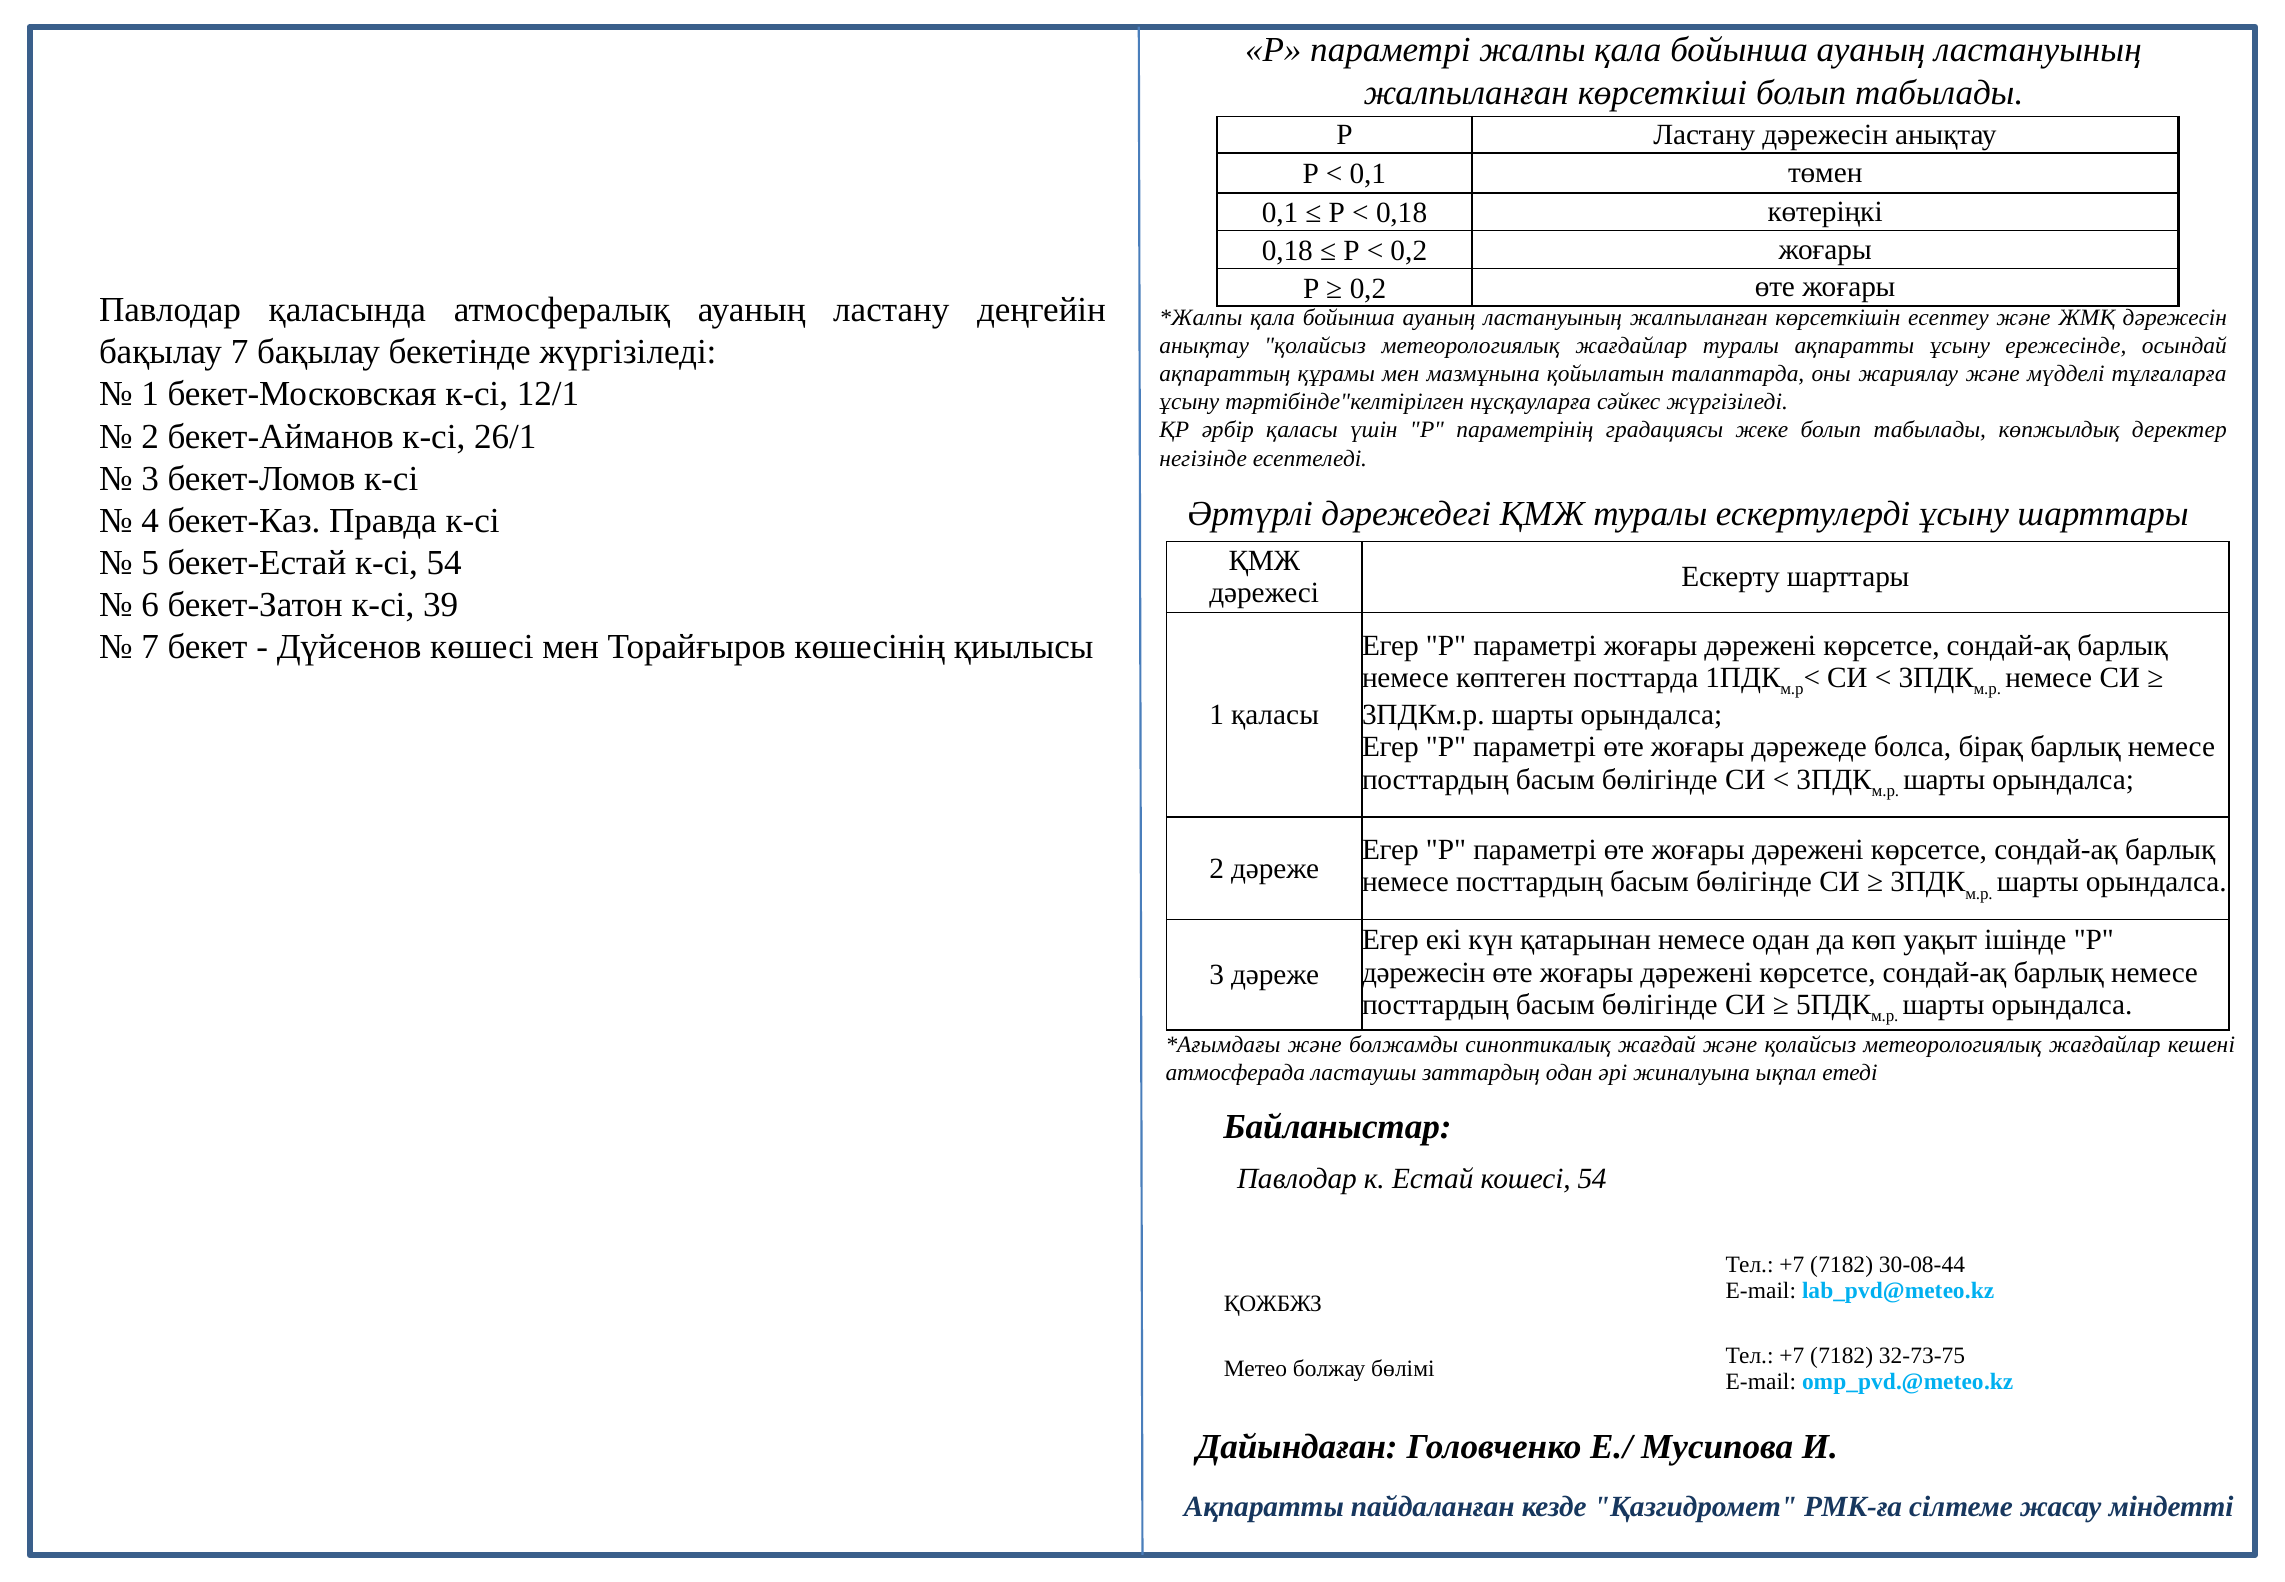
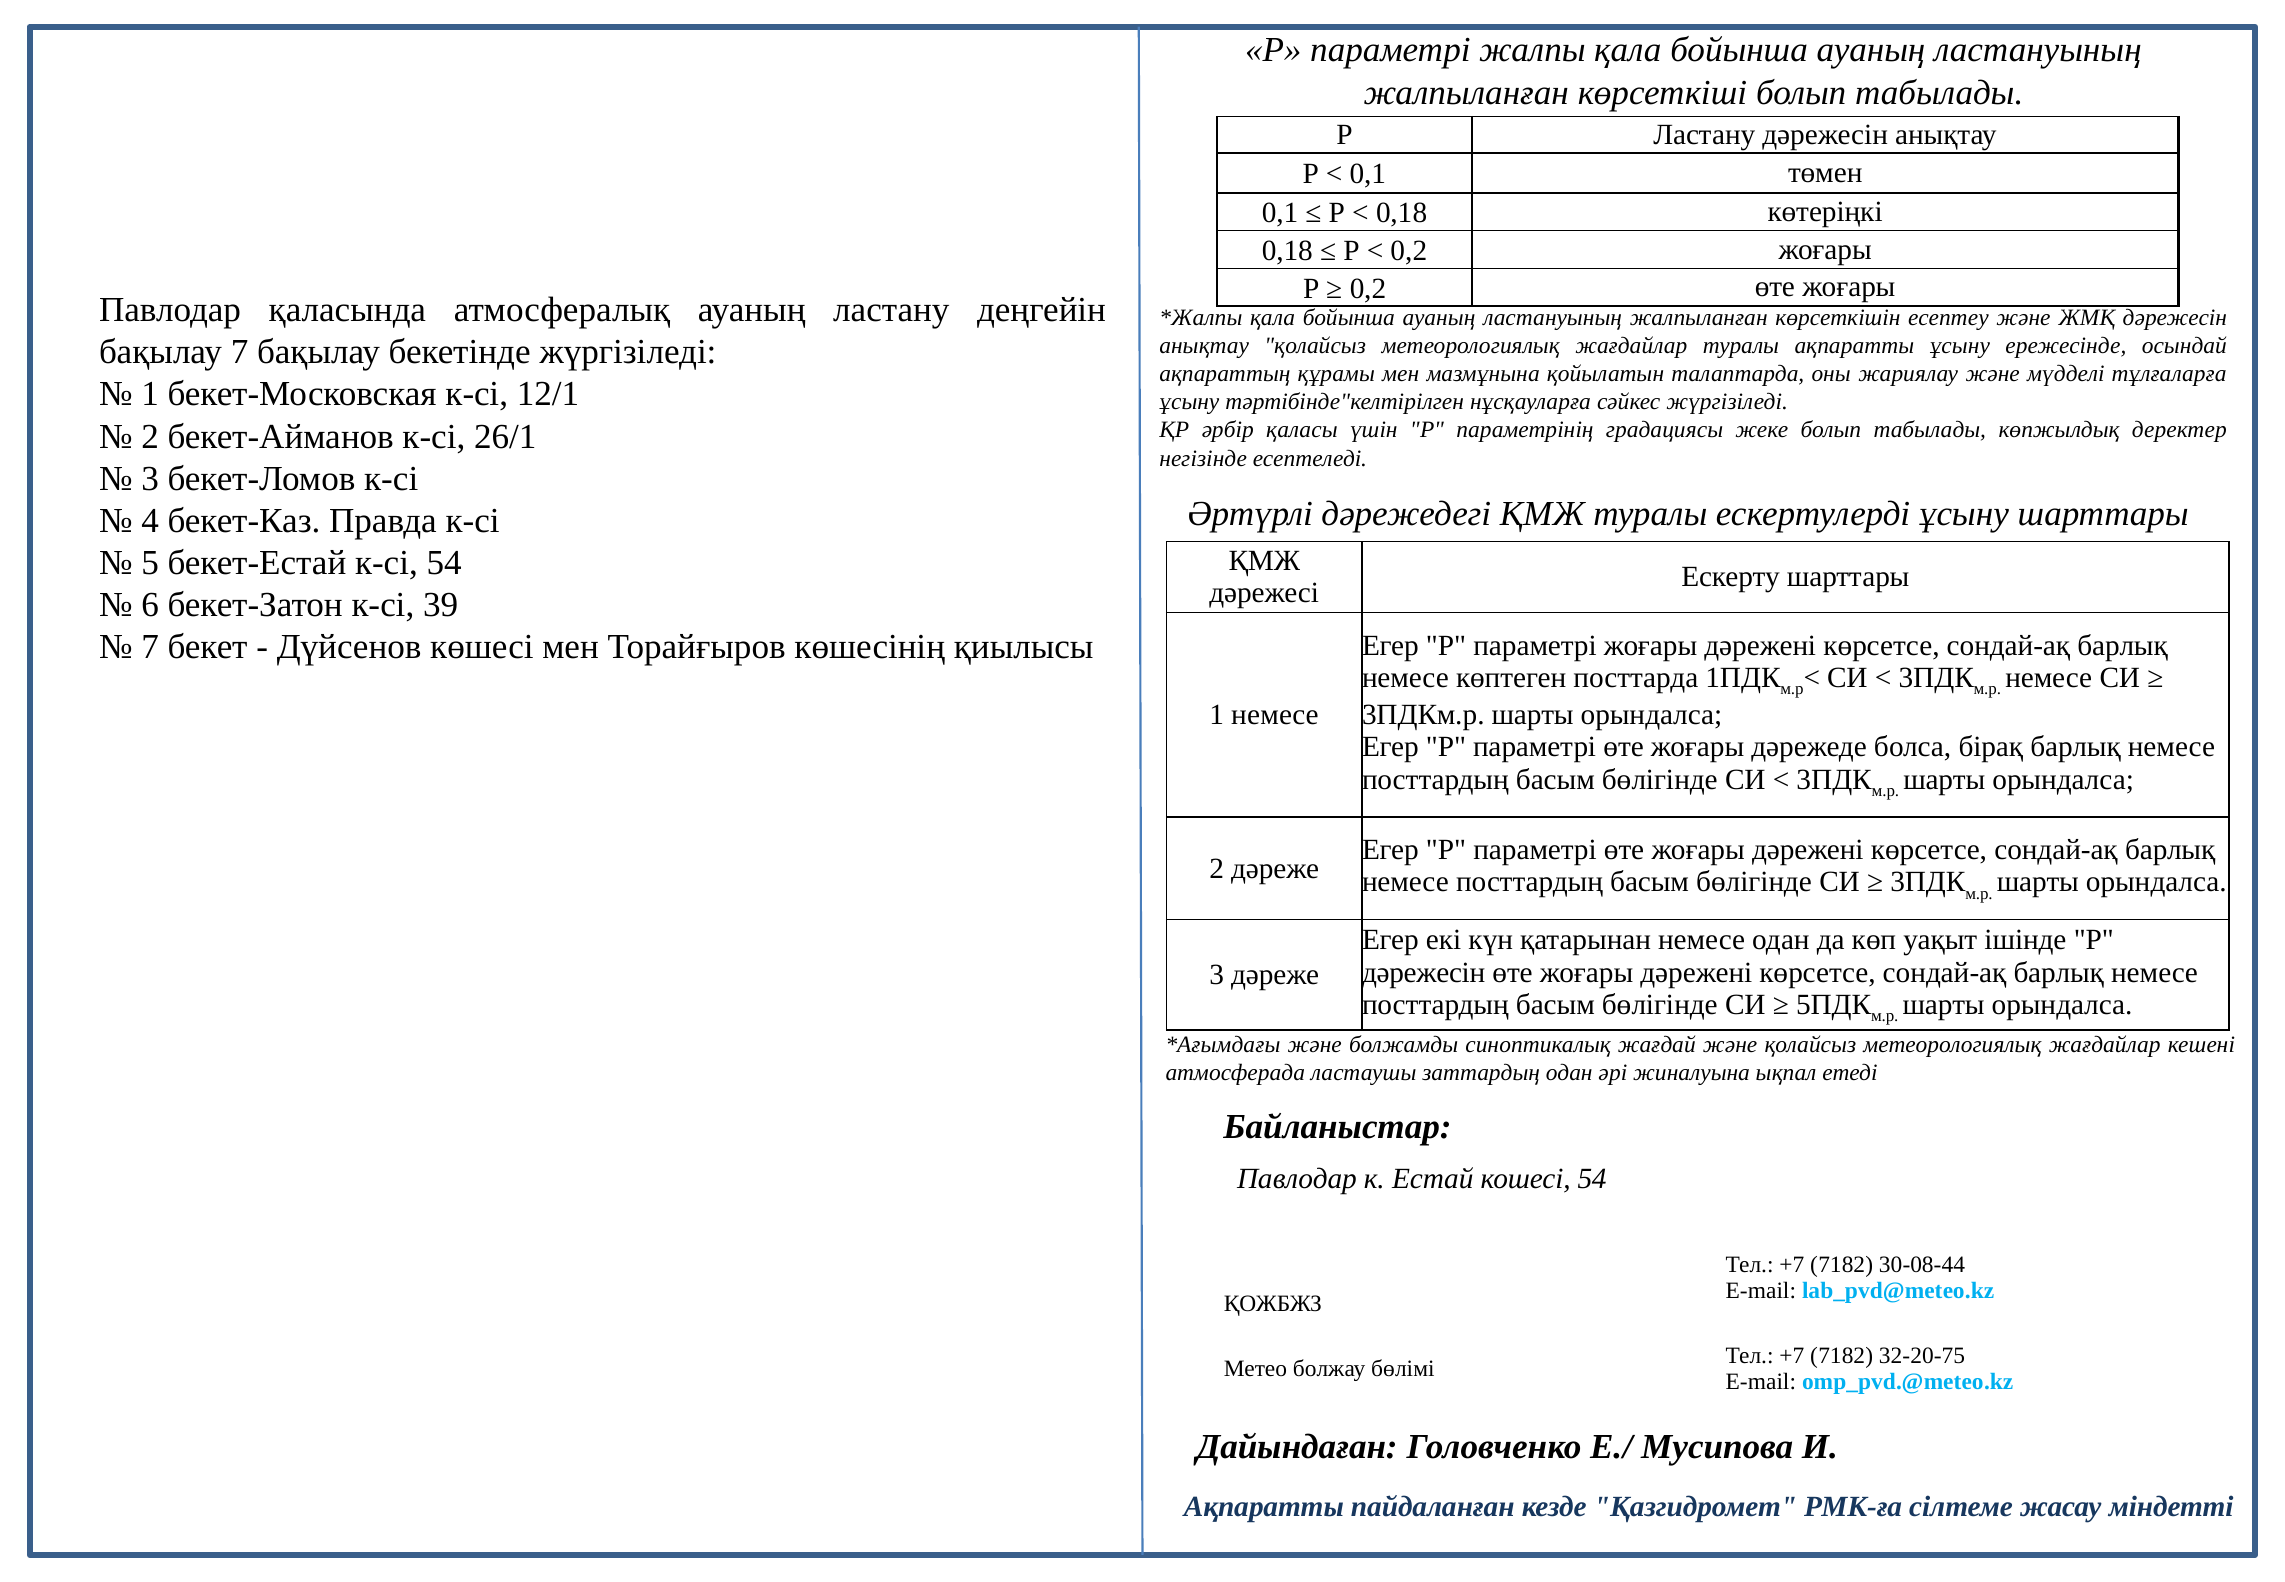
1 қаласы: қаласы -> немесе
32-73-75: 32-73-75 -> 32-20-75
